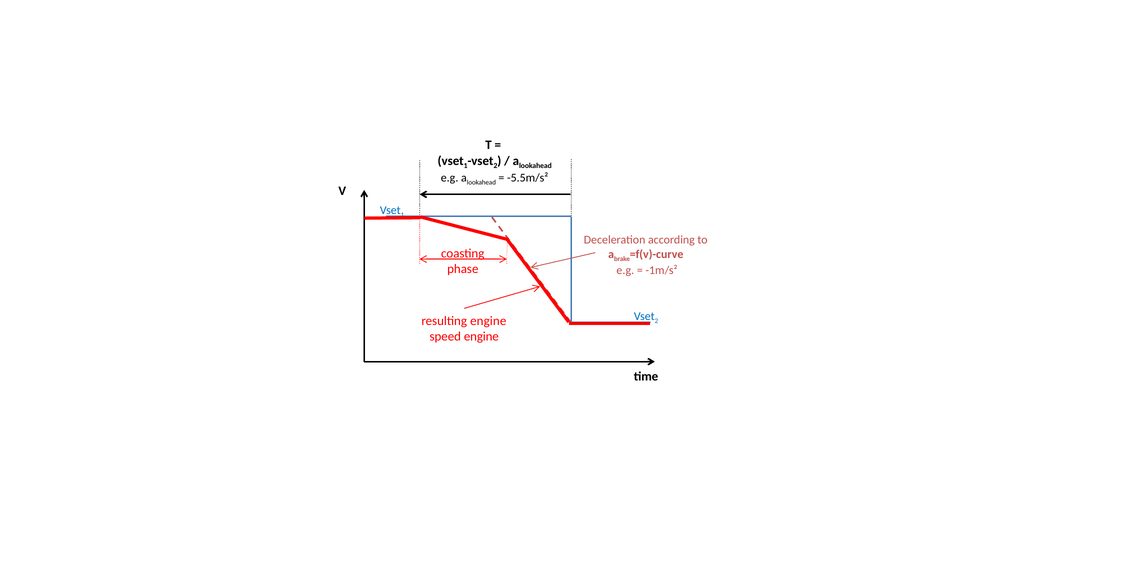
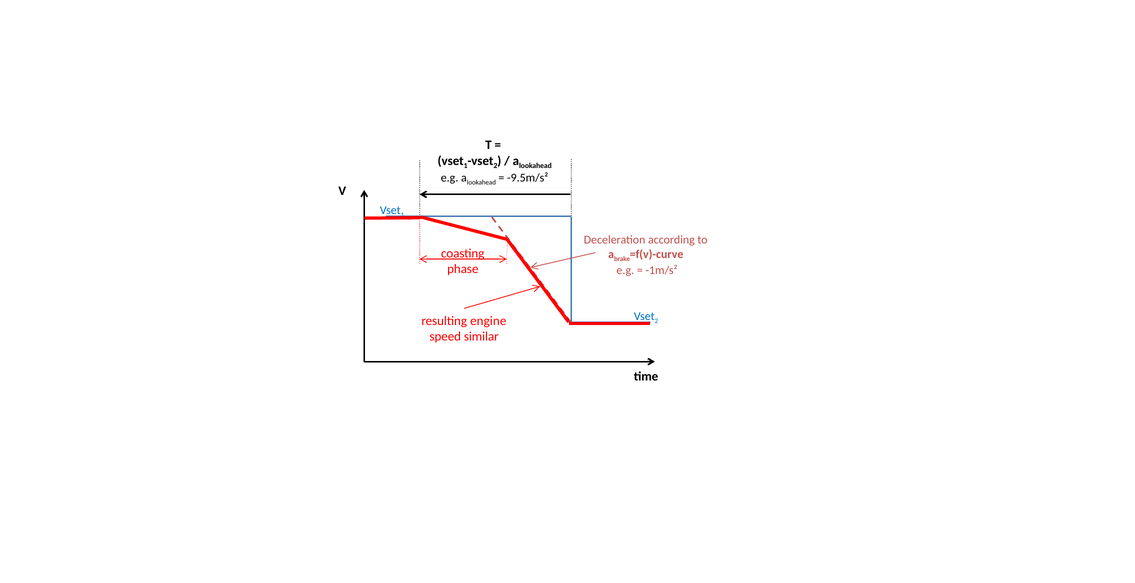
-5.5m/s²: -5.5m/s² -> -9.5m/s²
speed engine: engine -> similar
